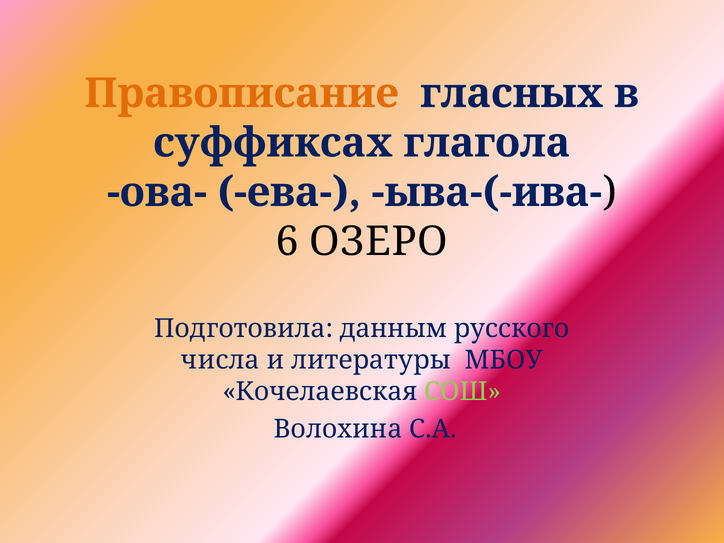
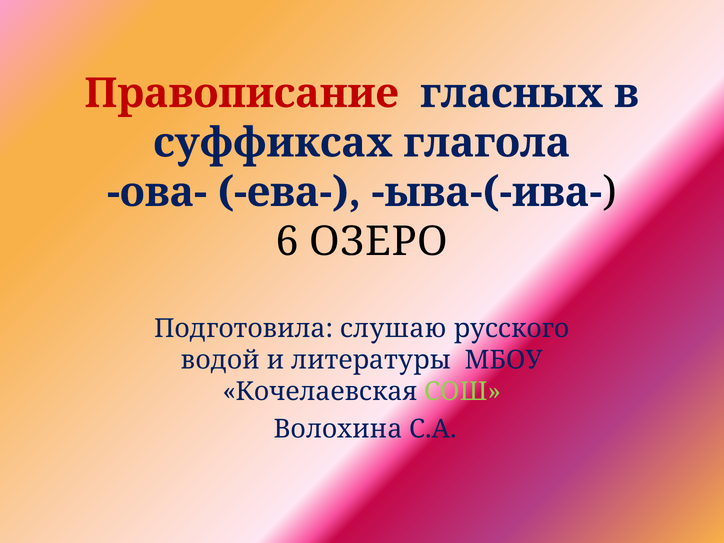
Правописание colour: orange -> red
данным: данным -> слушаю
числа: числа -> водой
